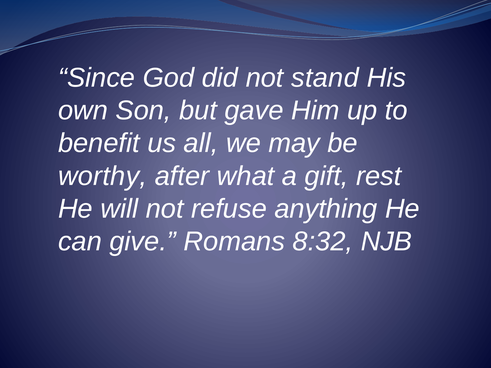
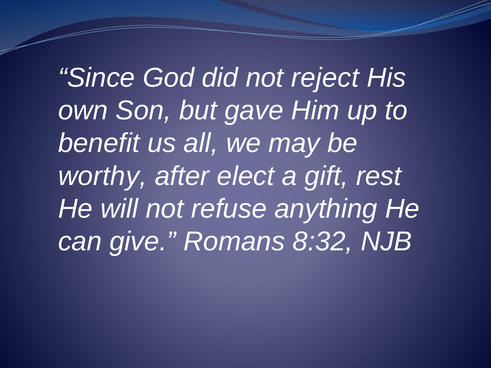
stand: stand -> reject
what: what -> elect
